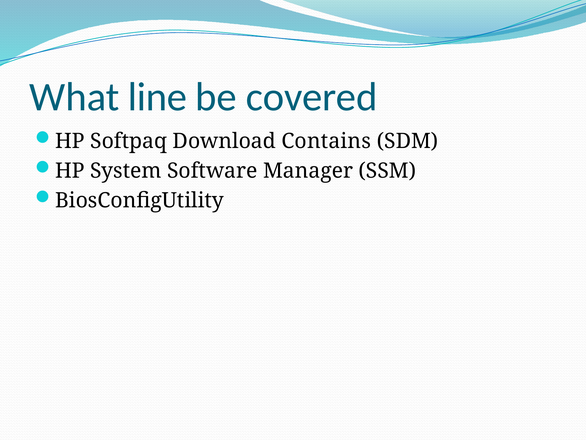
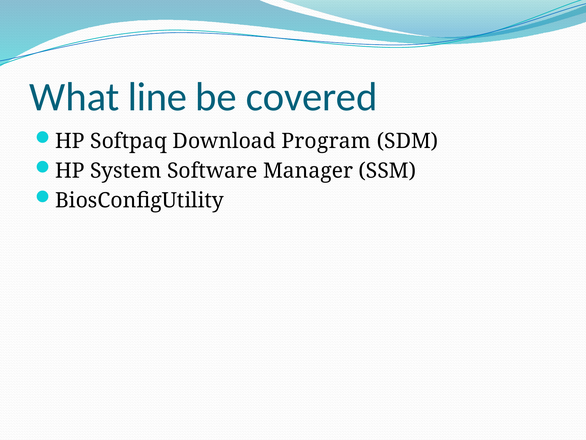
Contains: Contains -> Program
